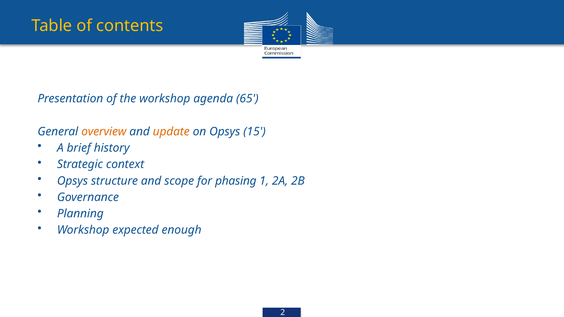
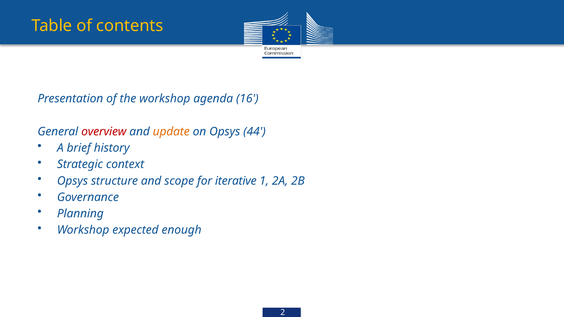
65: 65 -> 16
overview colour: orange -> red
15: 15 -> 44
phasing: phasing -> iterative
